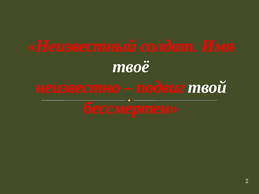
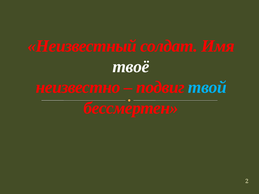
твой colour: white -> light blue
